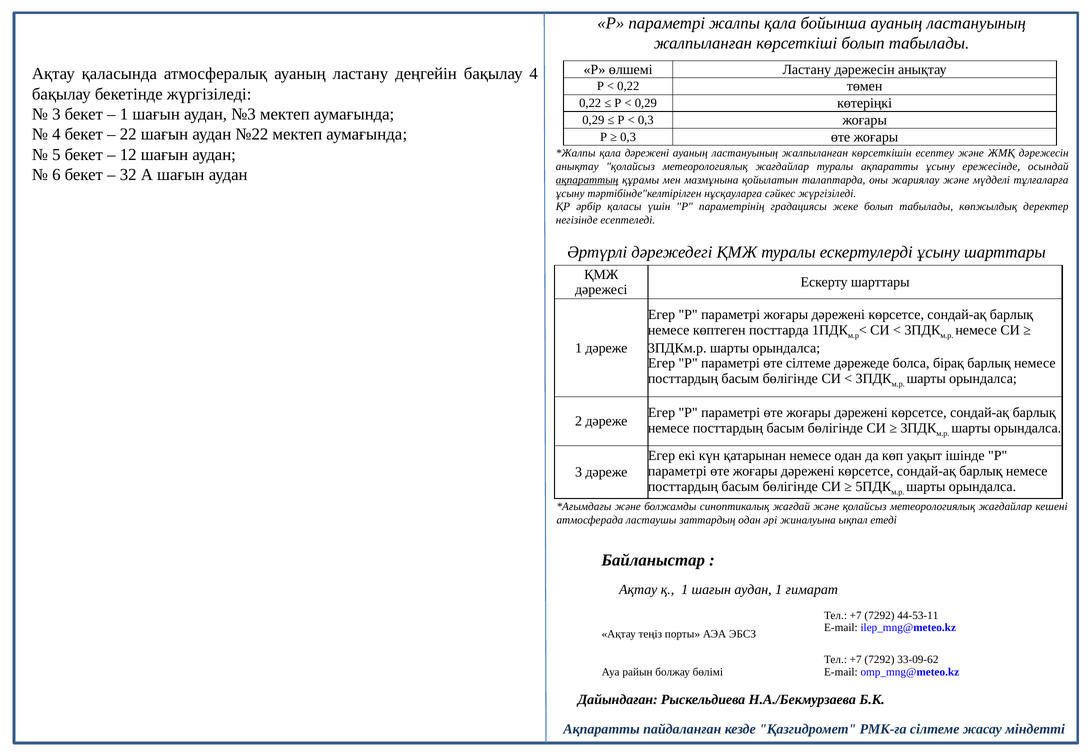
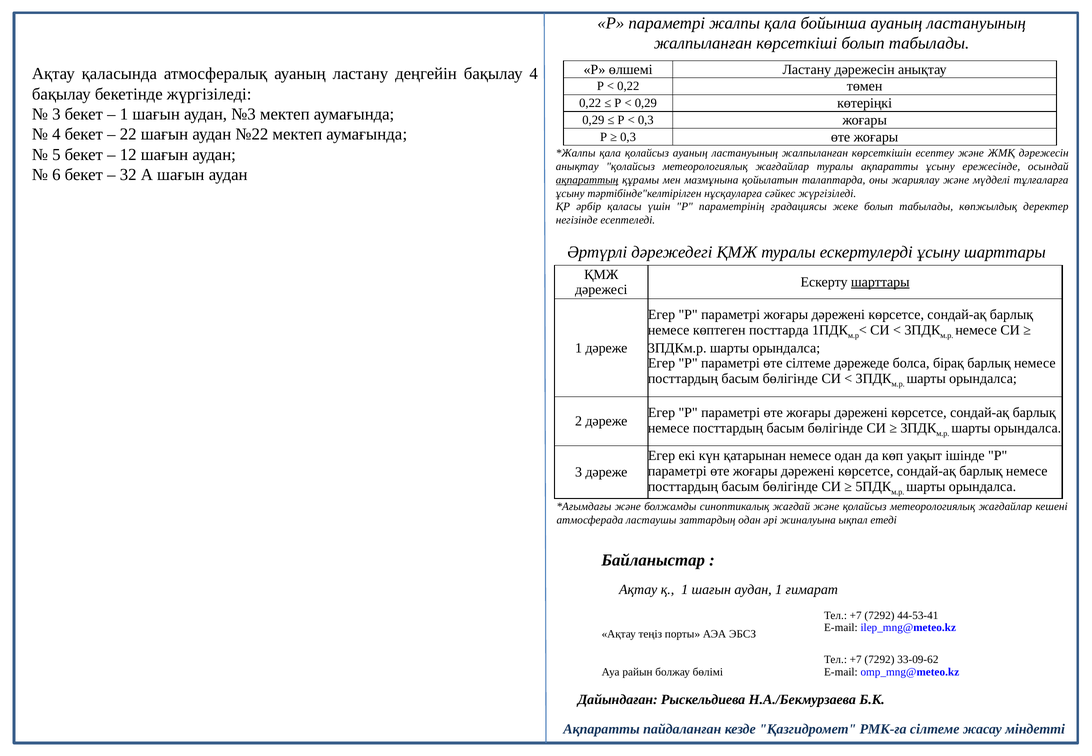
қала дәрежені: дәрежені -> қолайсыз
шарттары at (880, 282) underline: none -> present
44-53-11: 44-53-11 -> 44-53-41
